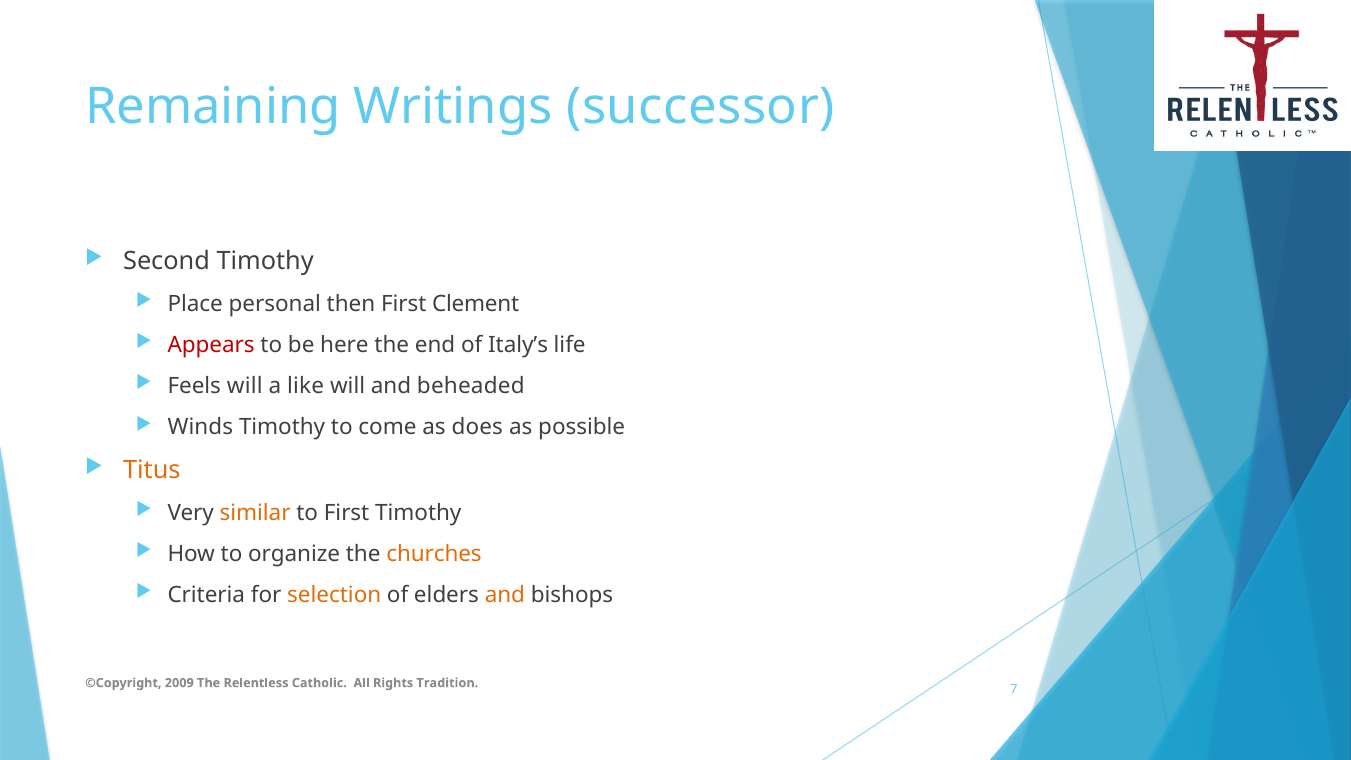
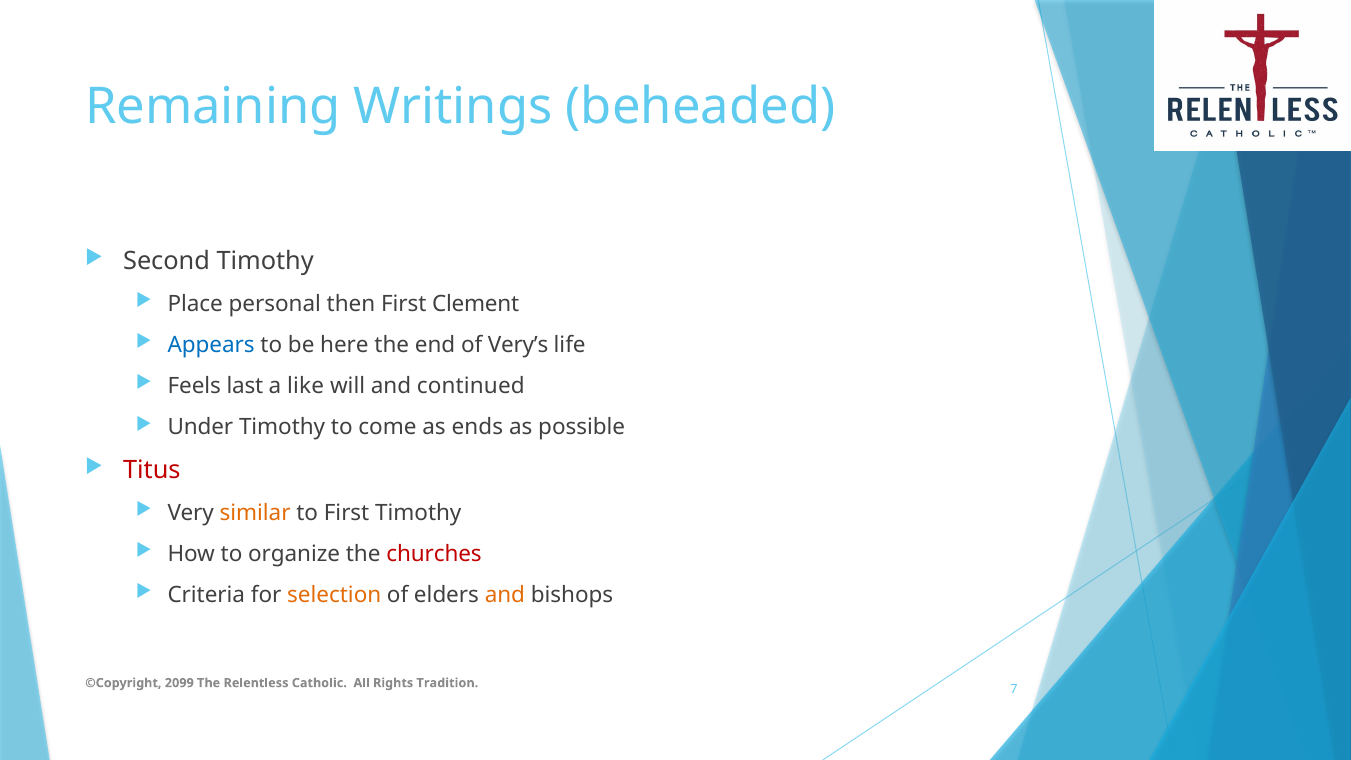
successor: successor -> beheaded
Appears colour: red -> blue
Italy’s: Italy’s -> Very’s
Feels will: will -> last
beheaded: beheaded -> continued
Winds: Winds -> Under
does: does -> ends
Titus colour: orange -> red
churches colour: orange -> red
2009: 2009 -> 2099
